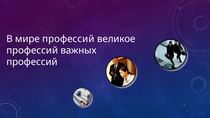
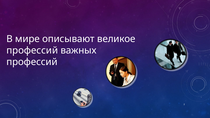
мире профессий: профессий -> описывают
